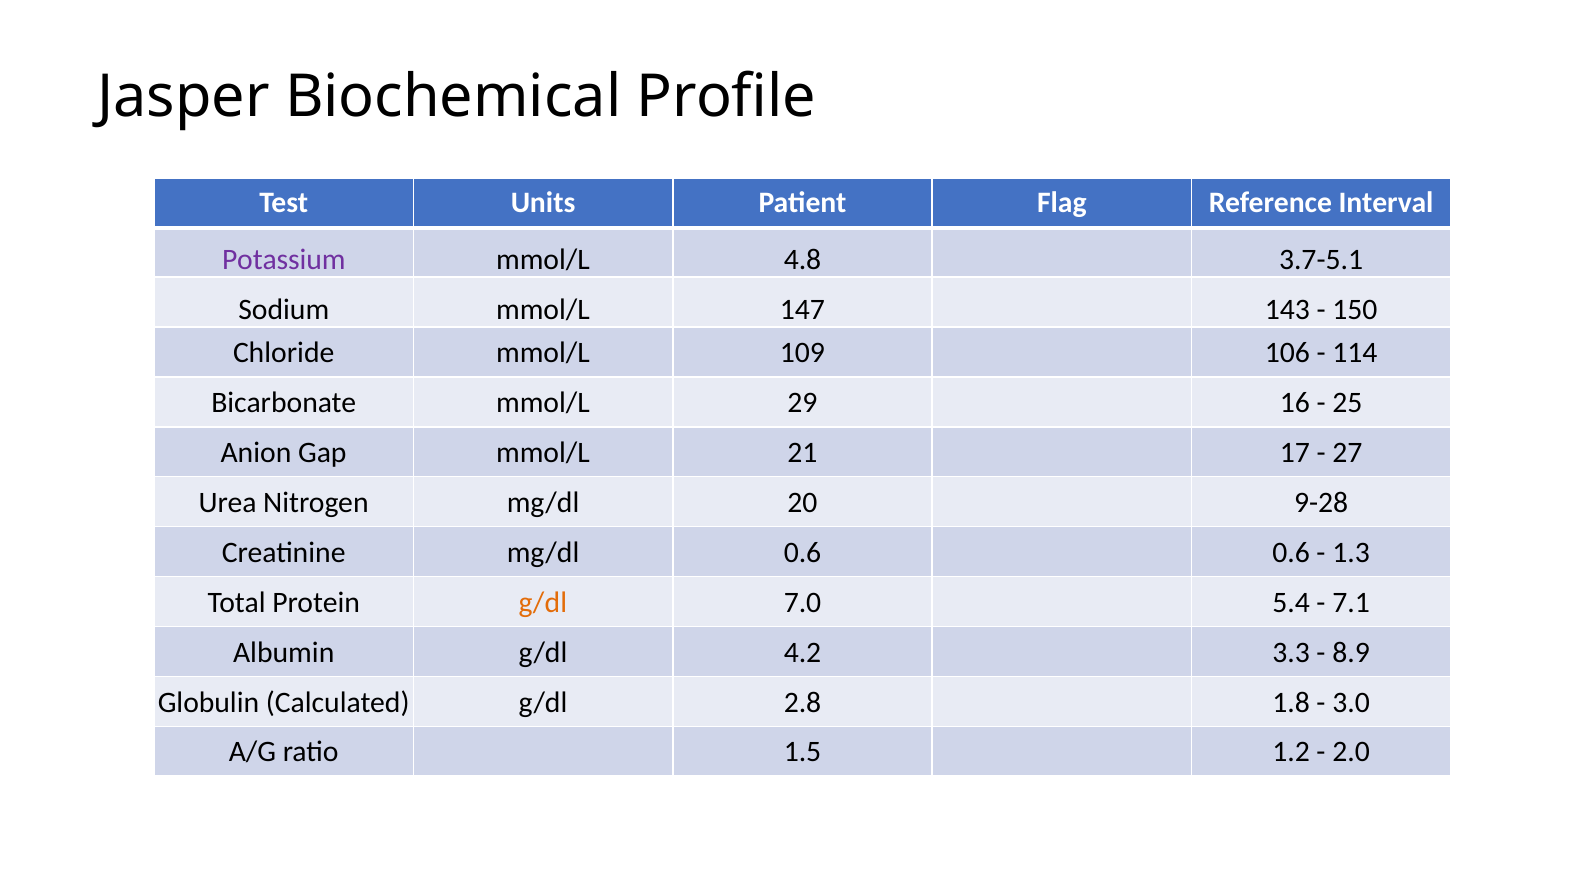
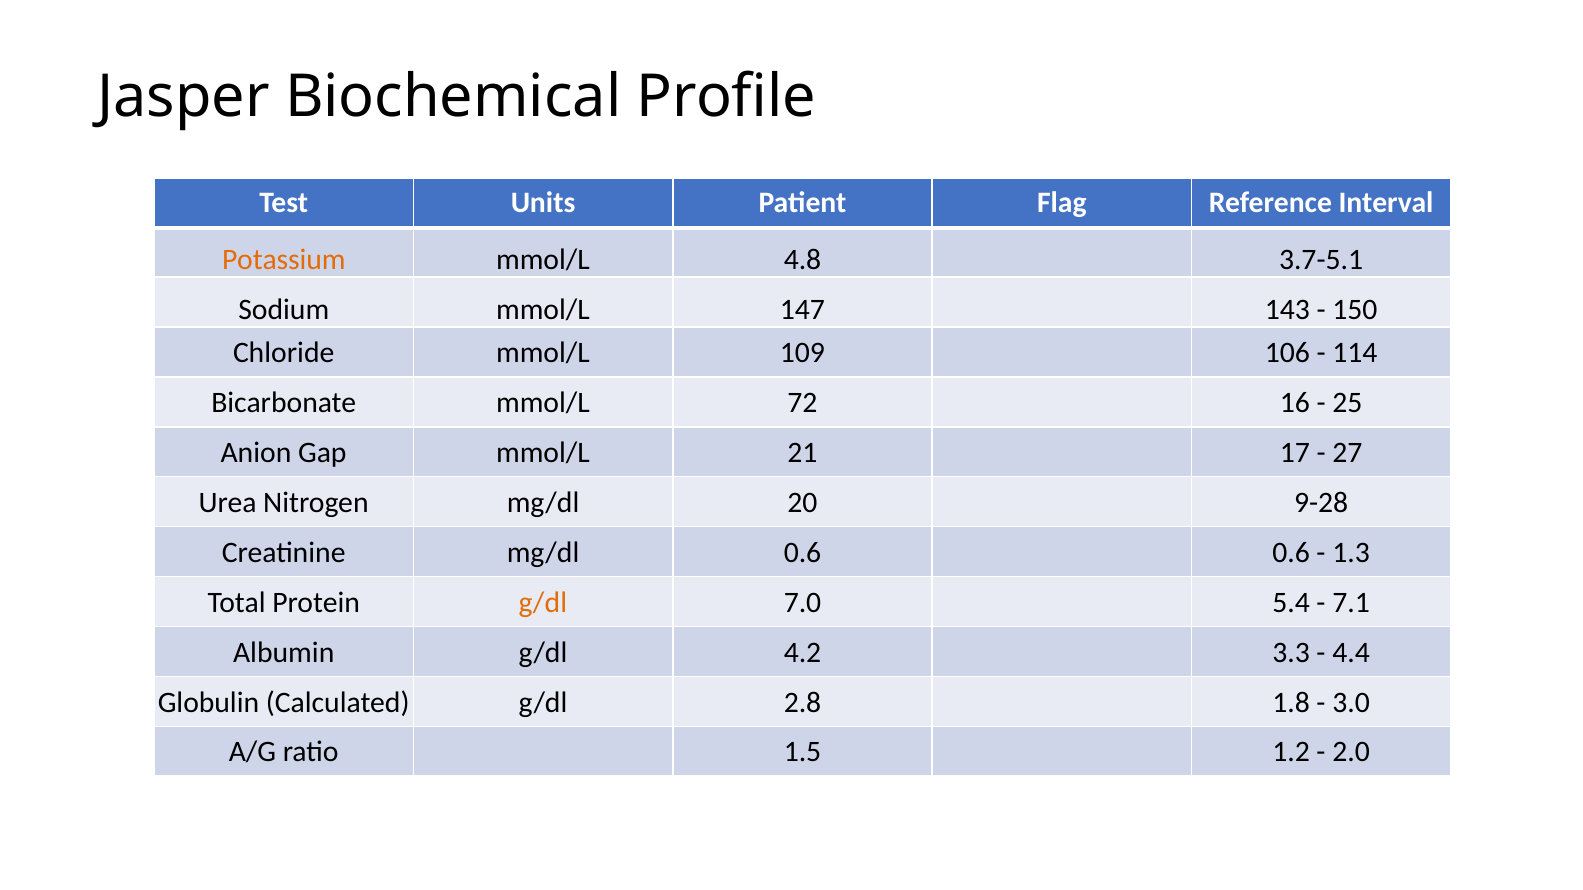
Potassium colour: purple -> orange
29: 29 -> 72
8.9: 8.9 -> 4.4
